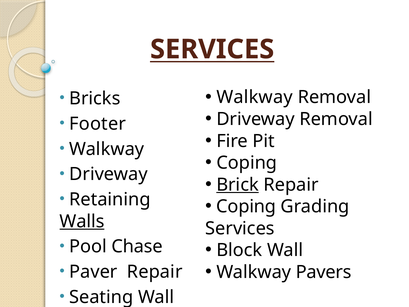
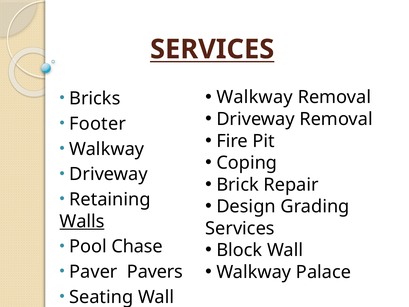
Brick underline: present -> none
Coping at (246, 206): Coping -> Design
Pavers: Pavers -> Palace
Paver Repair: Repair -> Pavers
